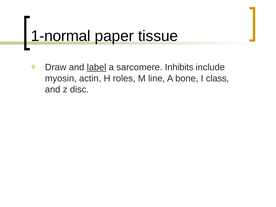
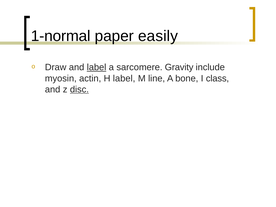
tissue: tissue -> easily
Inhibits: Inhibits -> Gravity
H roles: roles -> label
disc underline: none -> present
